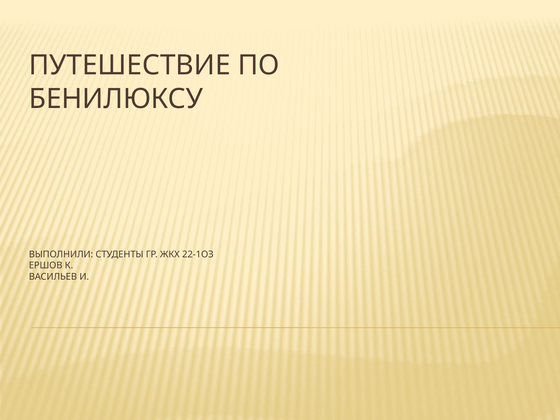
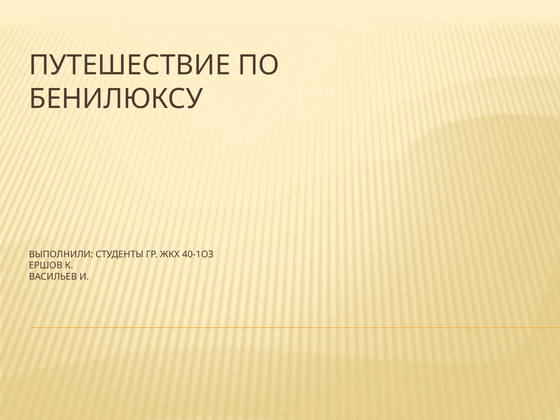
22-1ОЗ: 22-1ОЗ -> 40-1ОЗ
